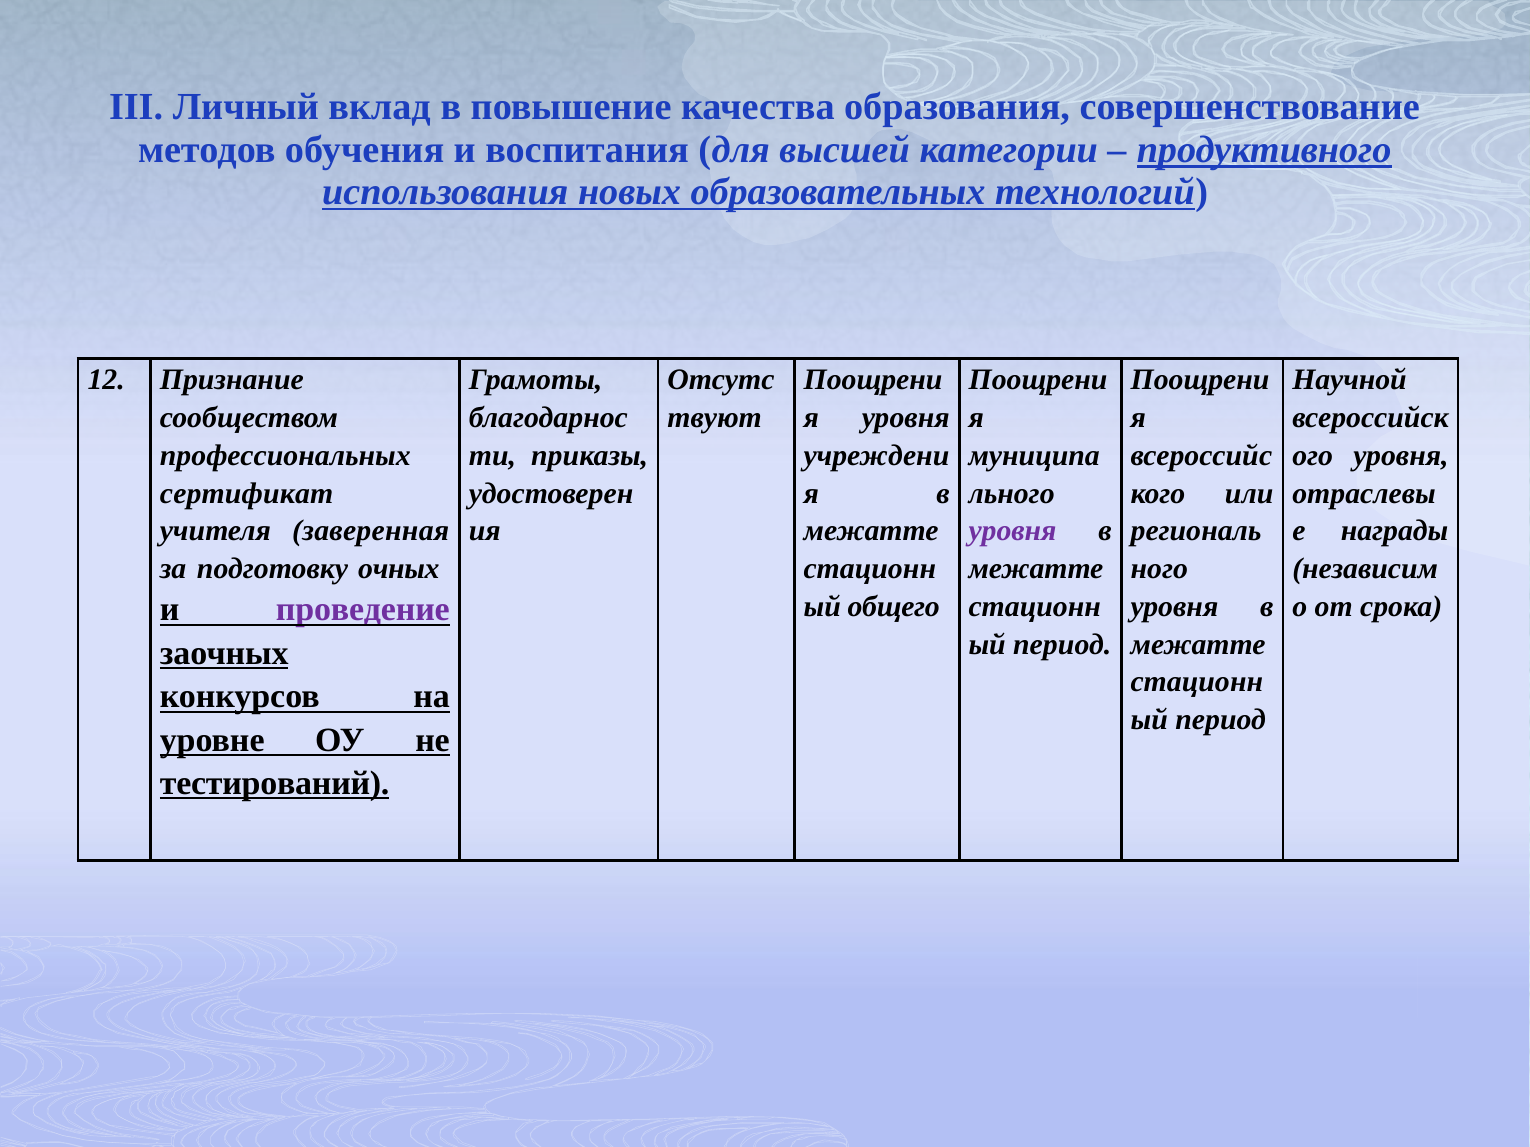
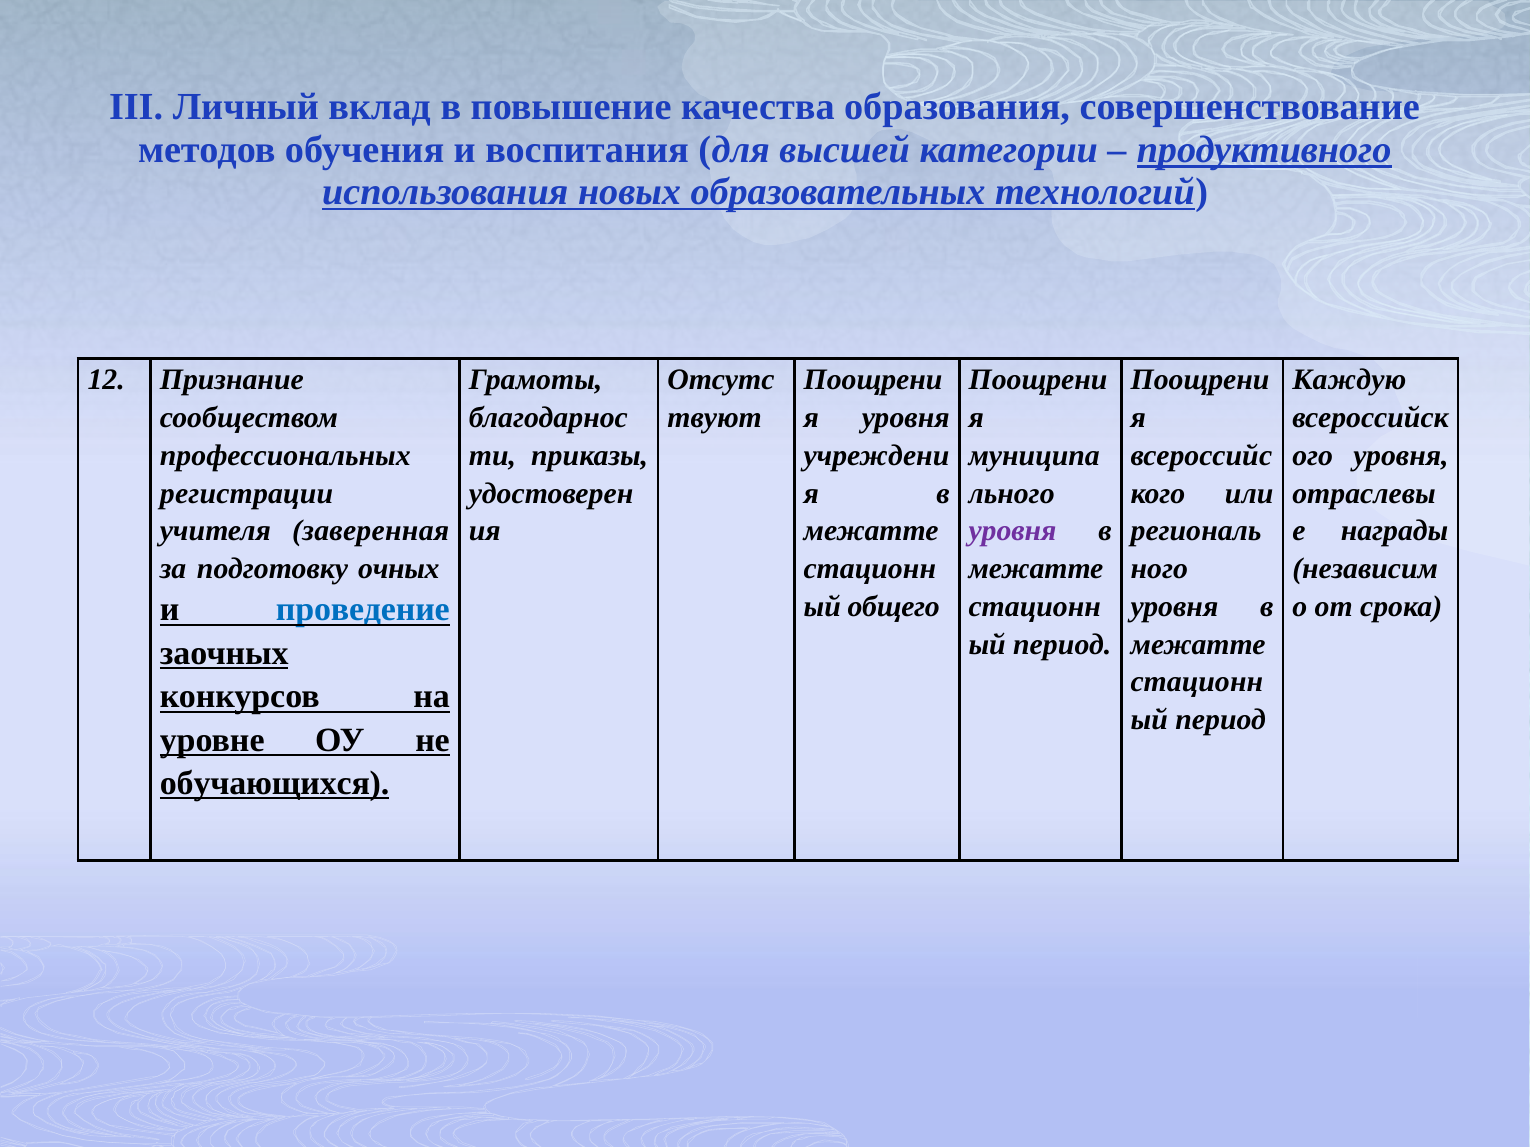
Научной: Научной -> Каждую
сертификат: сертификат -> регистрации
проведение colour: purple -> blue
тестирований: тестирований -> обучающихся
